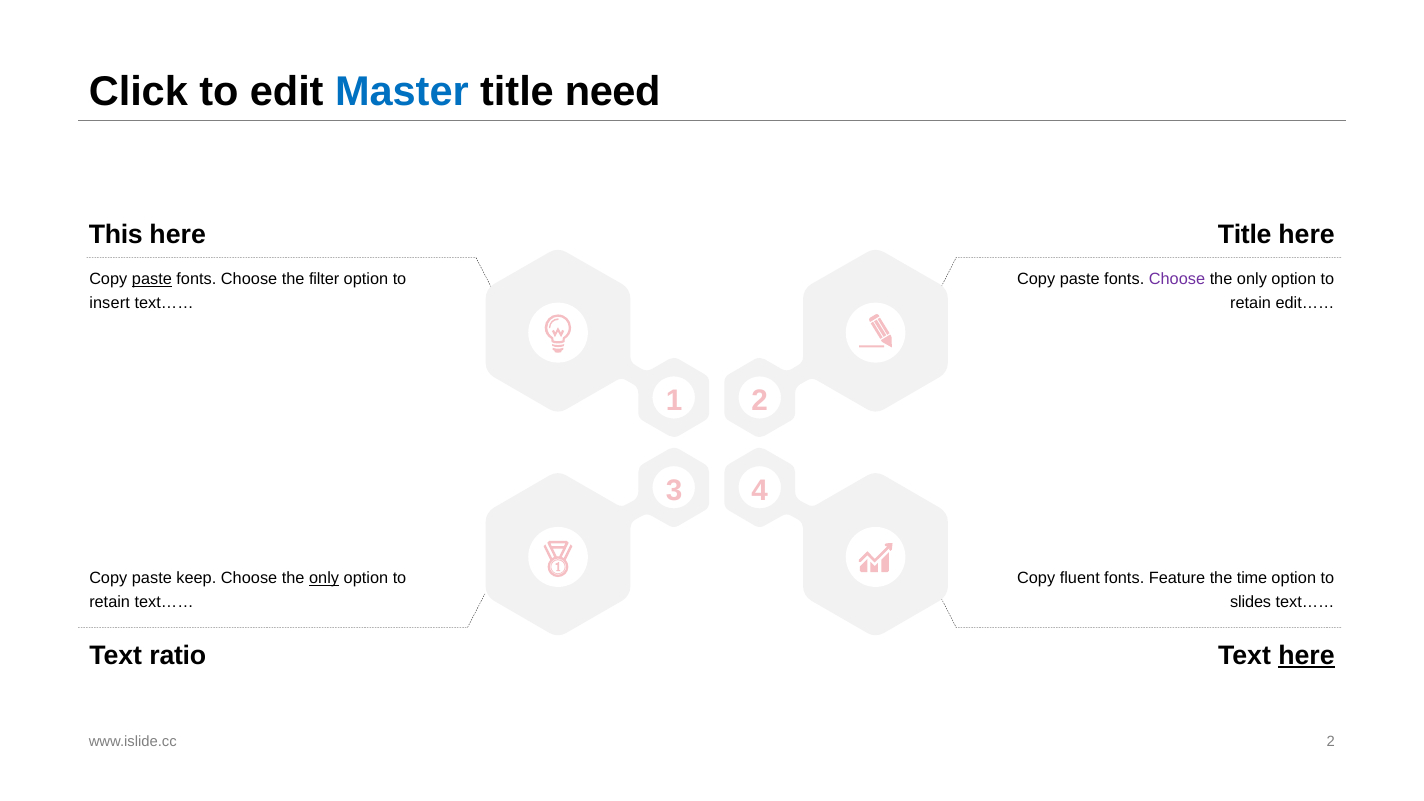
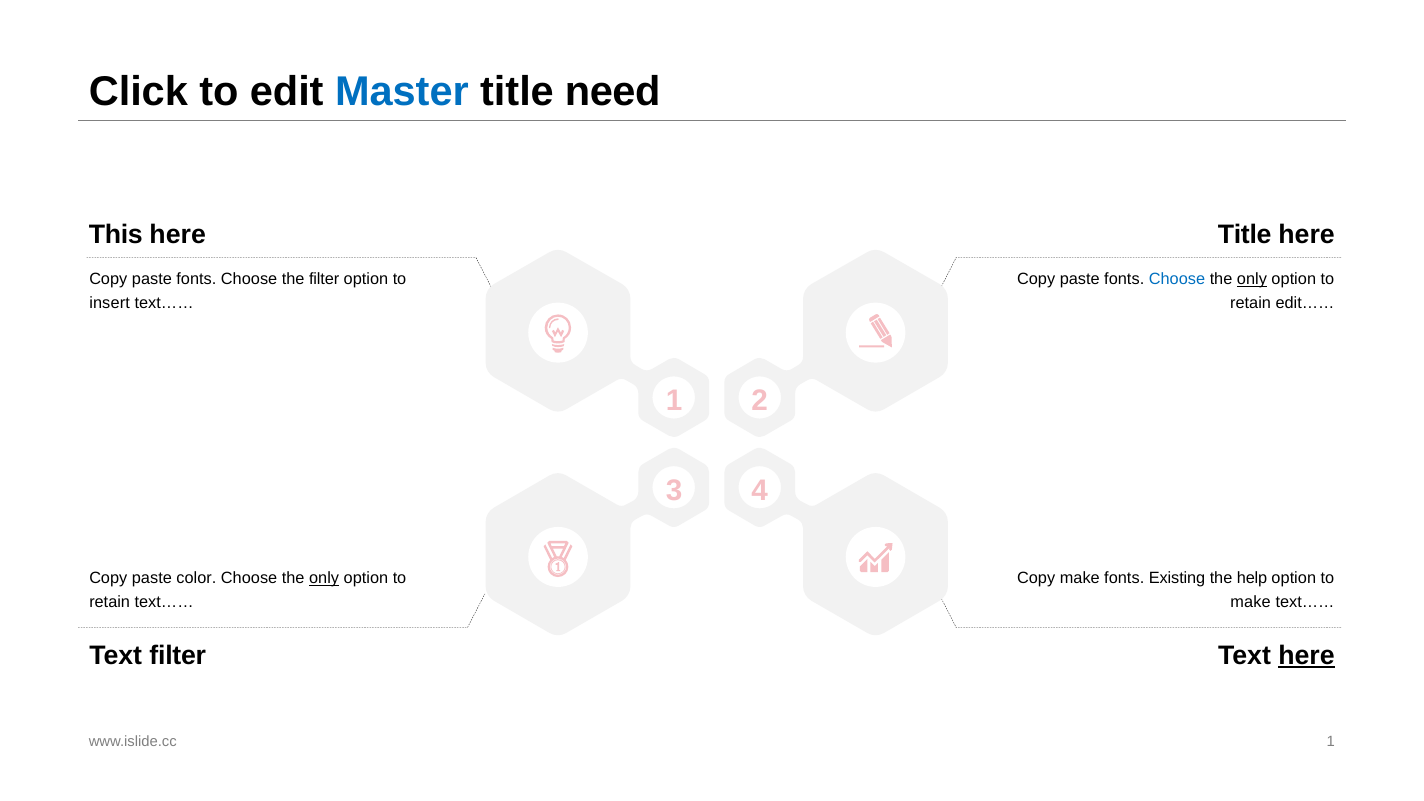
paste at (152, 279) underline: present -> none
Choose at (1177, 279) colour: purple -> blue
only at (1252, 279) underline: none -> present
keep: keep -> color
Copy fluent: fluent -> make
Feature: Feature -> Existing
time: time -> help
slides at (1251, 602): slides -> make
Text ratio: ratio -> filter
www.islide.cc 2: 2 -> 1
